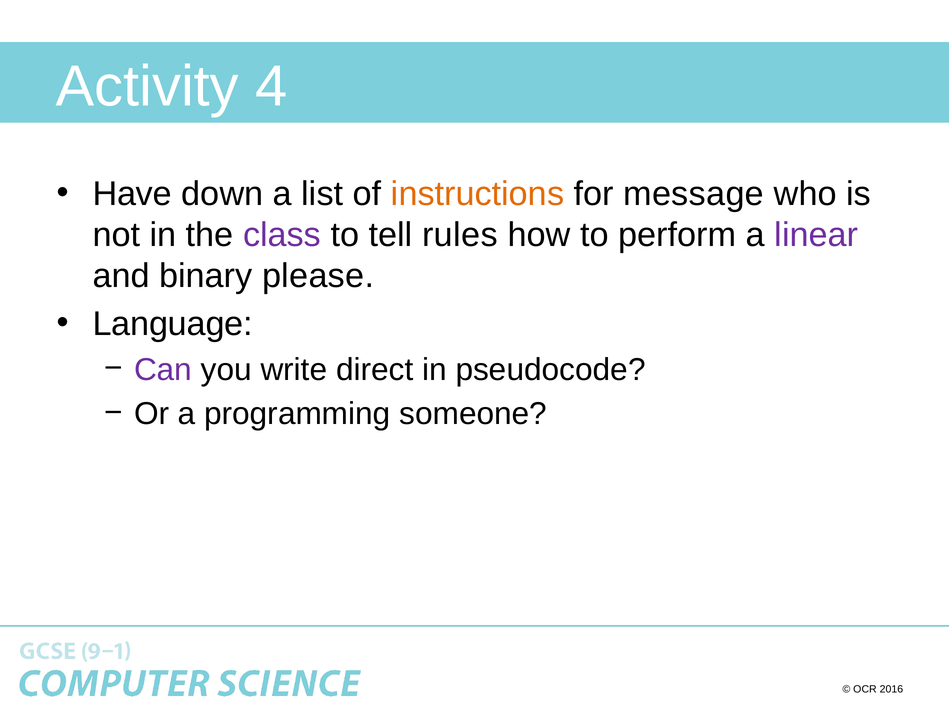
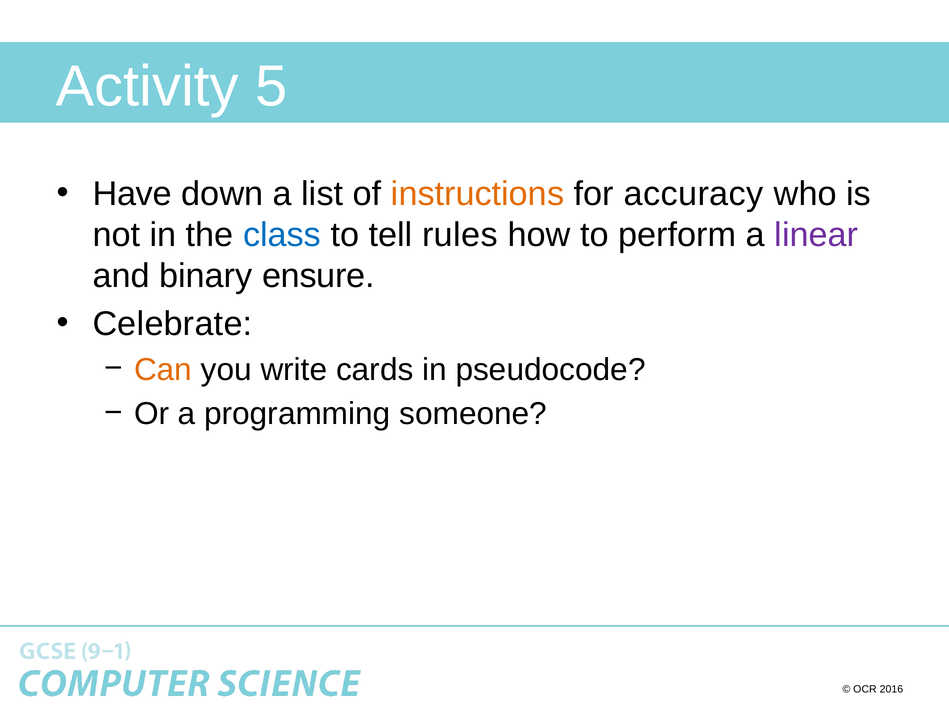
4: 4 -> 5
message: message -> accuracy
class colour: purple -> blue
please: please -> ensure
Language: Language -> Celebrate
Can colour: purple -> orange
direct: direct -> cards
